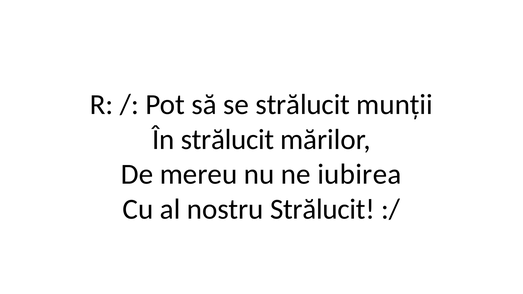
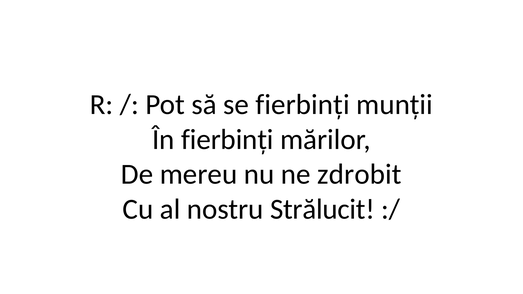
se strălucit: strălucit -> fierbinți
În strălucit: strălucit -> fierbinți
iubirea: iubirea -> zdrobit
